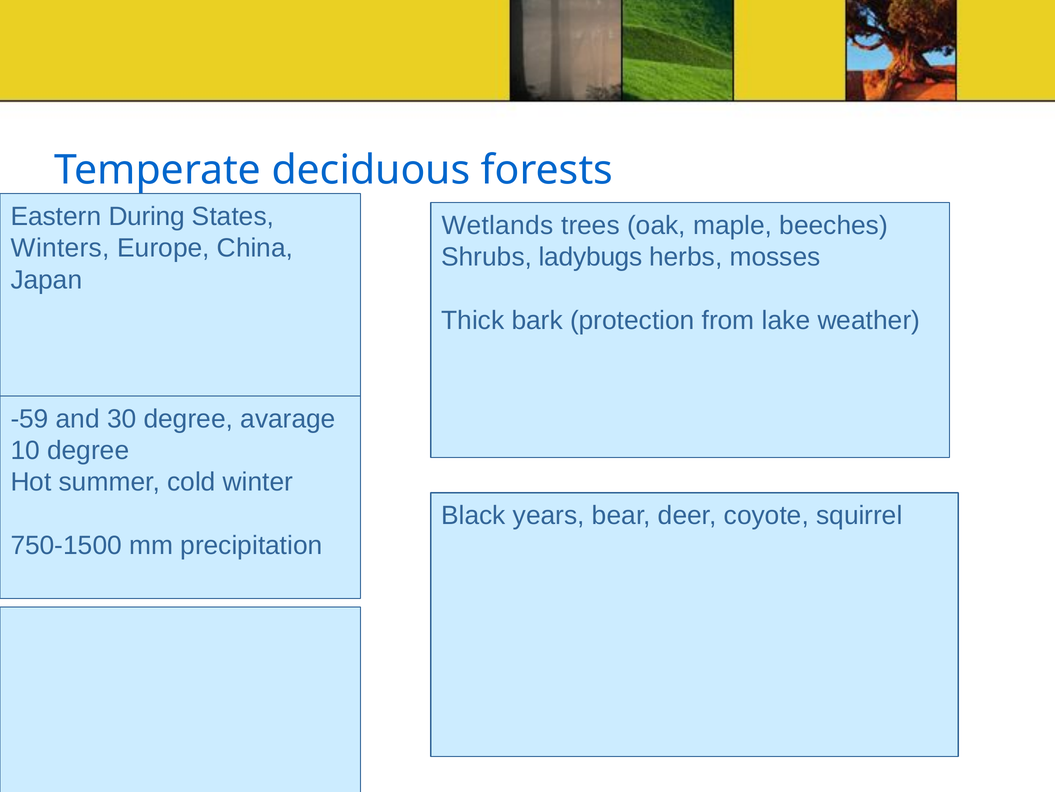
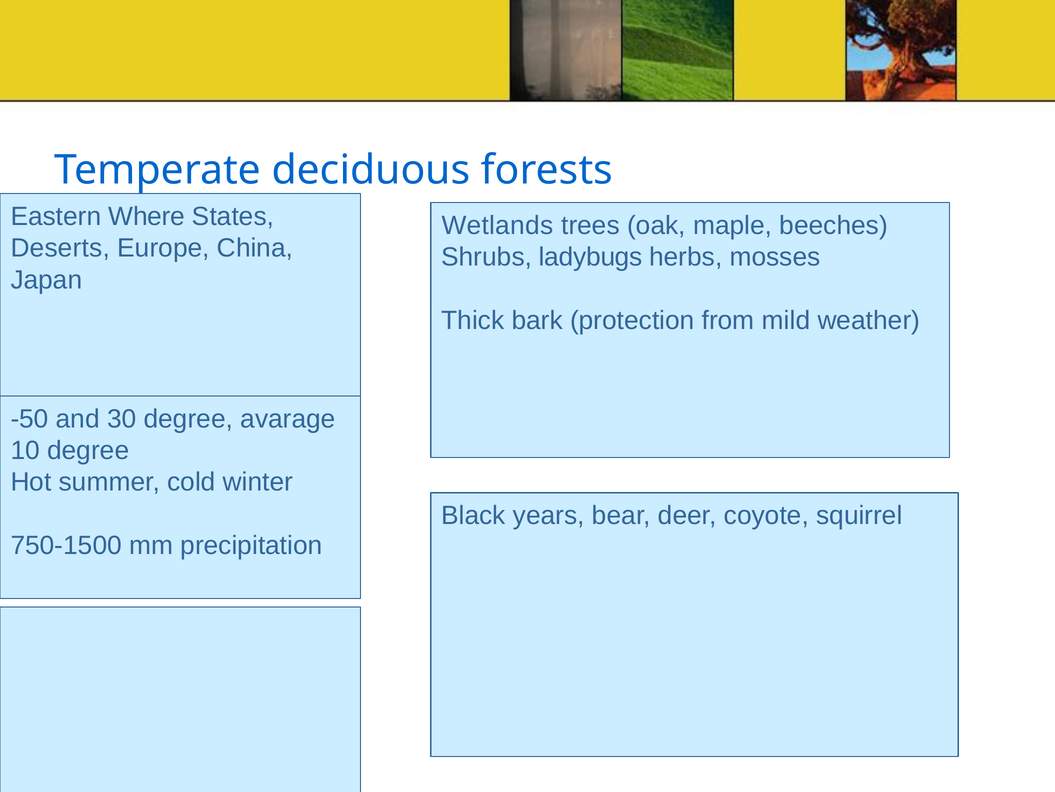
During: During -> Where
Winters: Winters -> Deserts
lake: lake -> mild
-59: -59 -> -50
